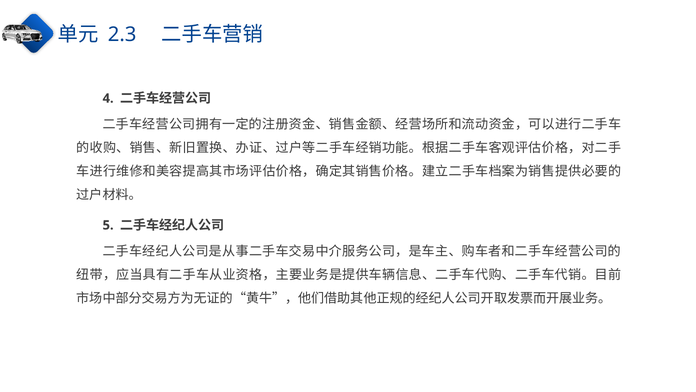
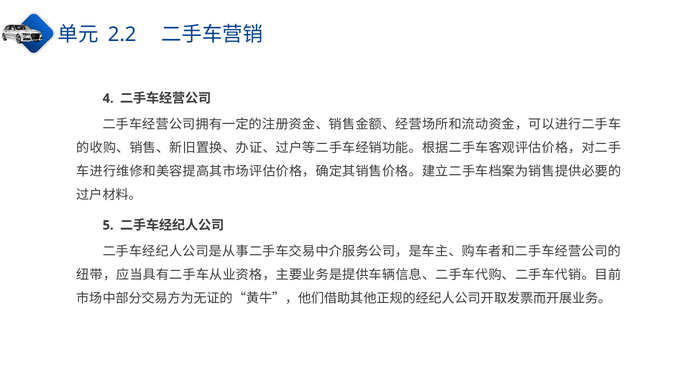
2.3: 2.3 -> 2.2
